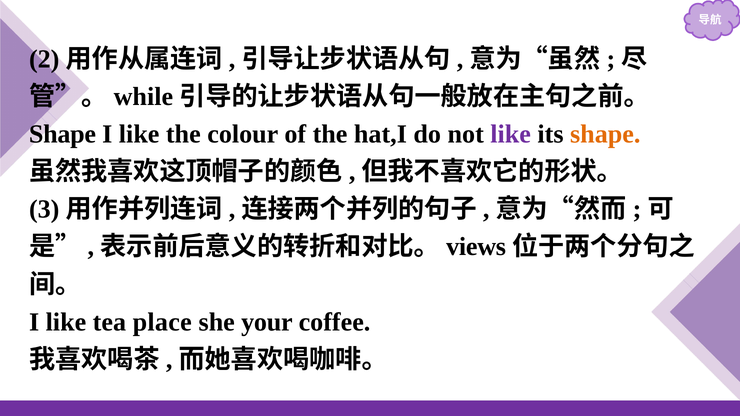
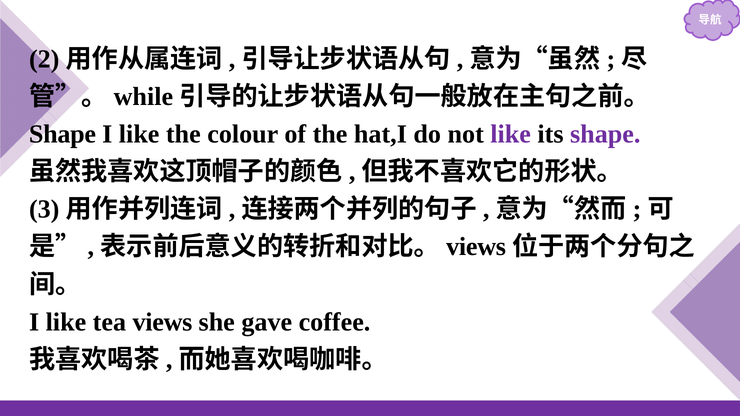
shape at (605, 134) colour: orange -> purple
tea place: place -> views
your: your -> gave
